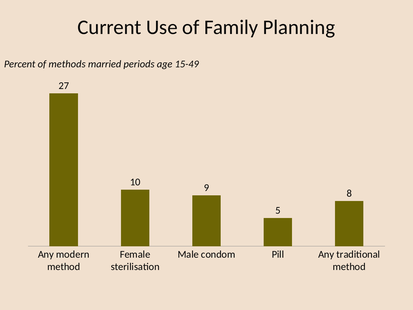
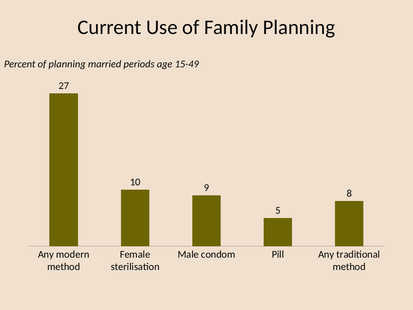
of methods: methods -> planning
